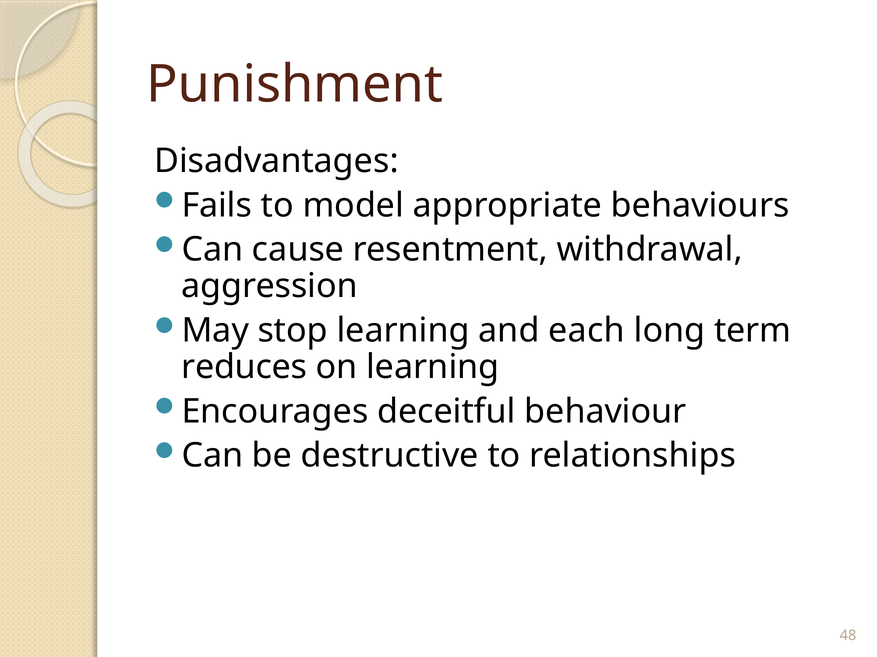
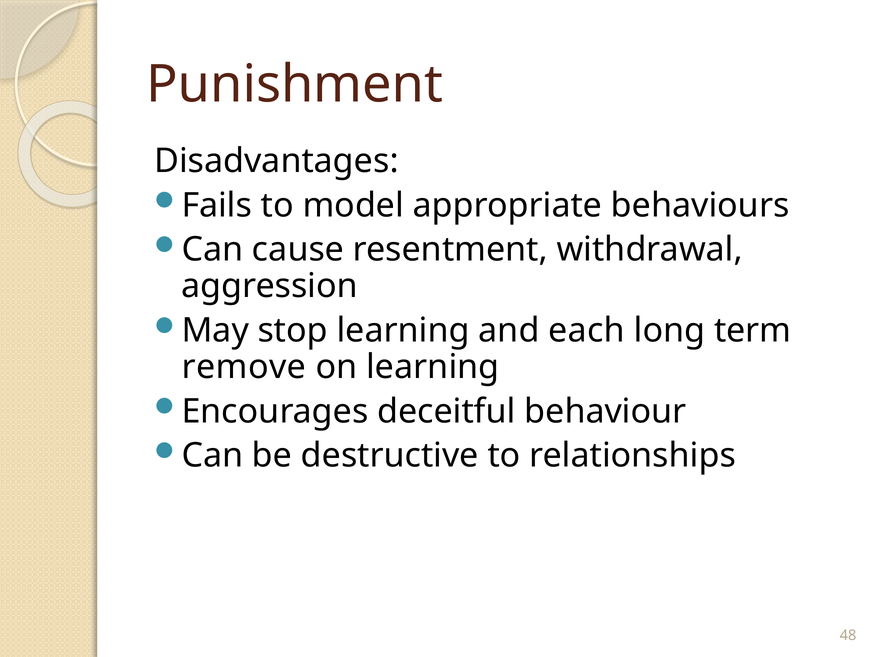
reduces: reduces -> remove
